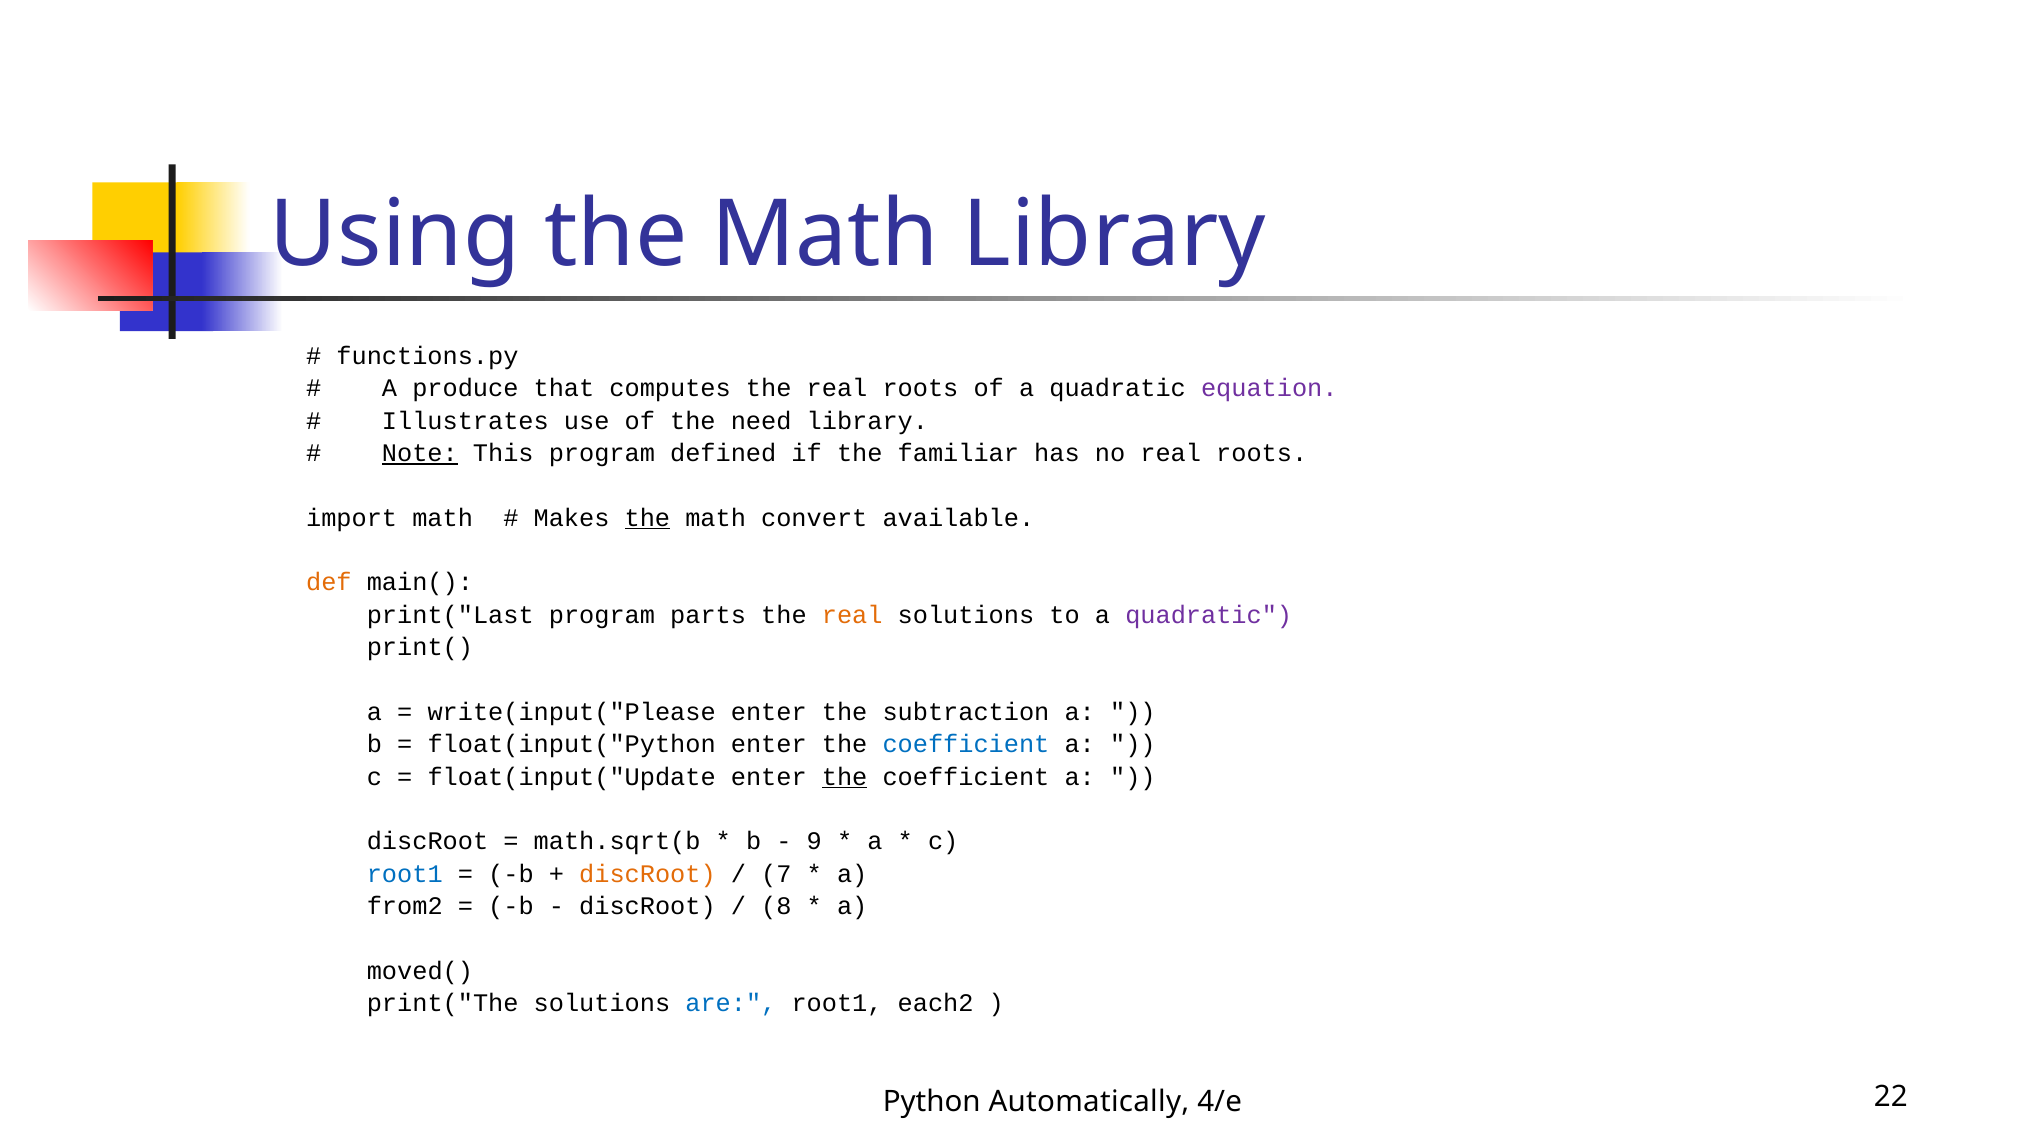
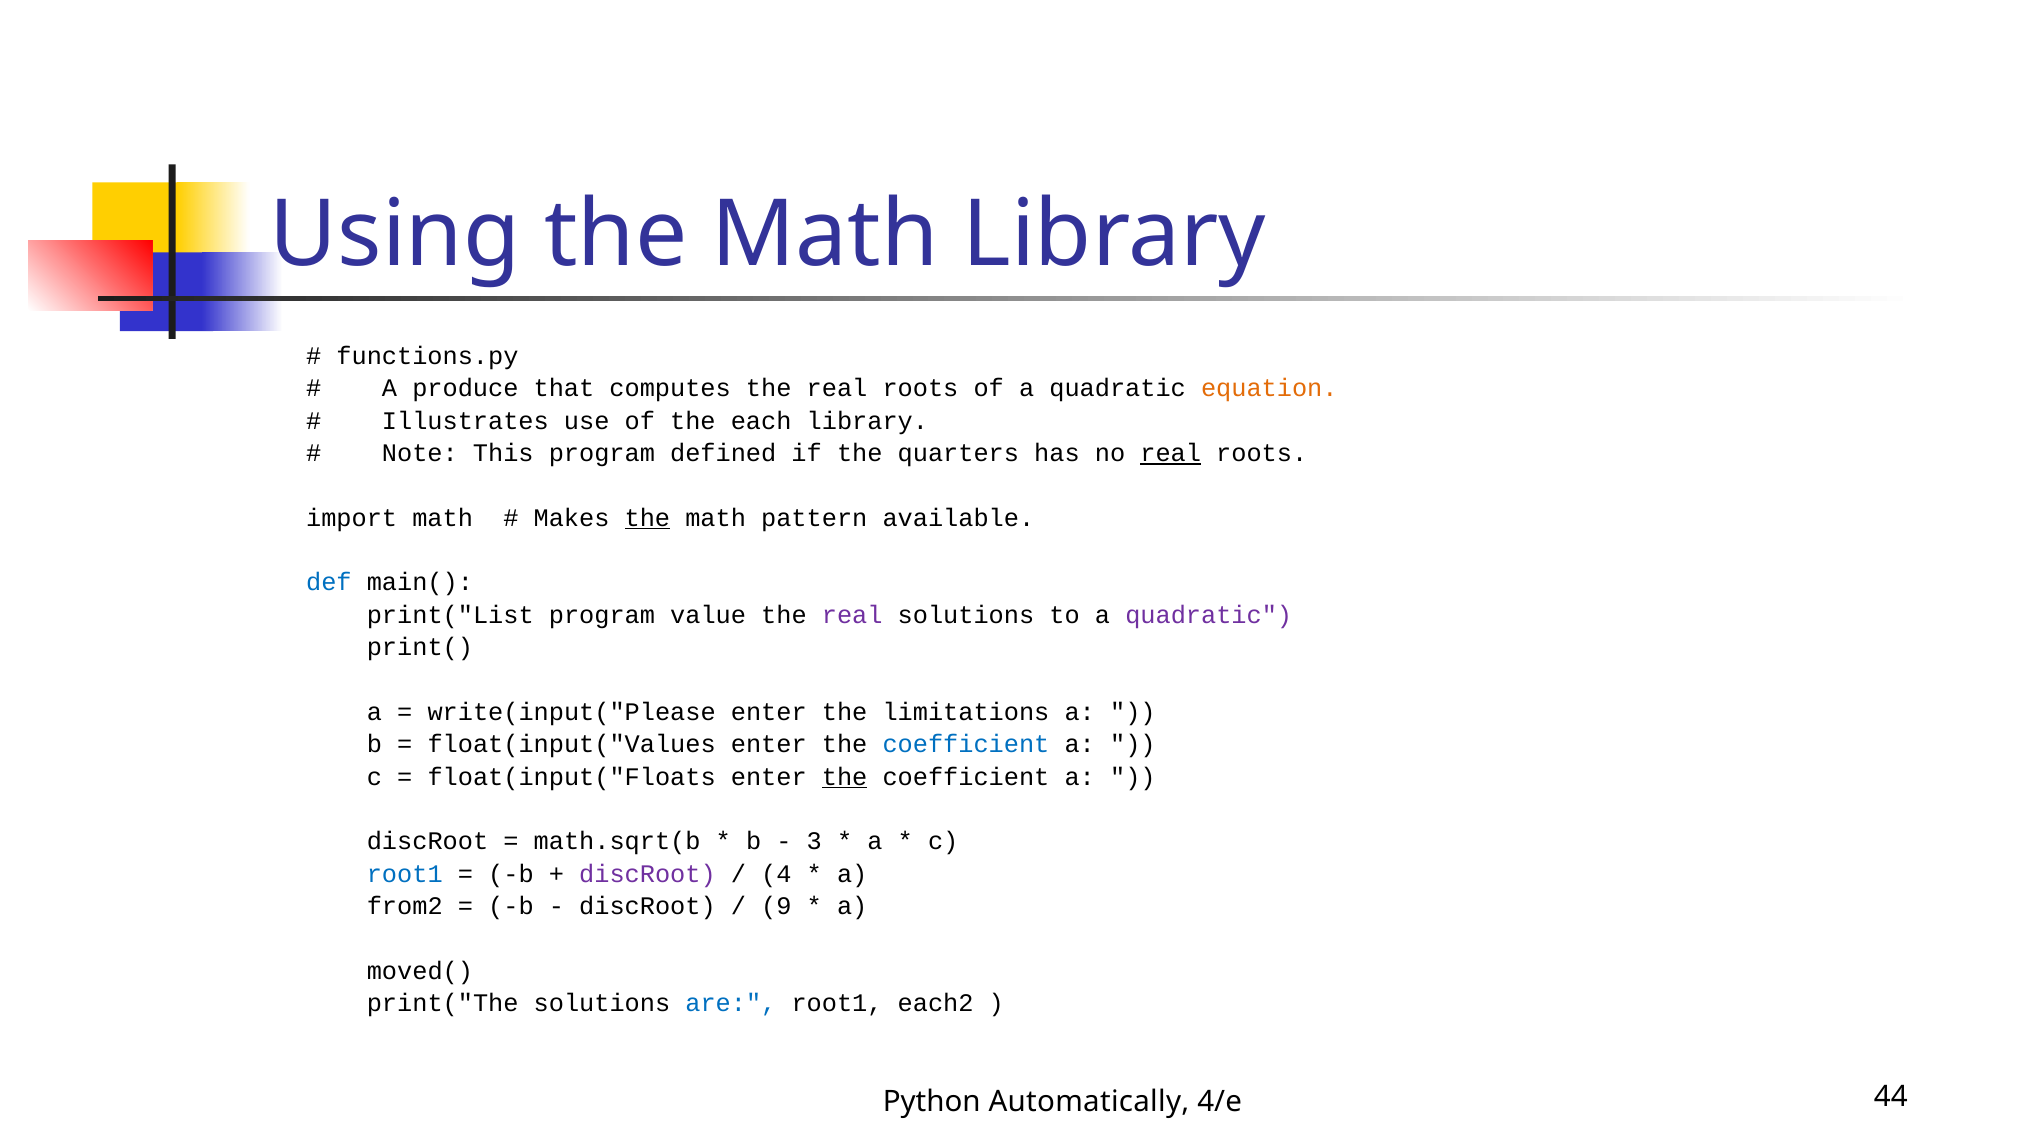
equation colour: purple -> orange
need: need -> each
Note underline: present -> none
familiar: familiar -> quarters
real at (1171, 453) underline: none -> present
convert: convert -> pattern
def colour: orange -> blue
print("Last: print("Last -> print("List
parts: parts -> value
real at (852, 615) colour: orange -> purple
subtraction: subtraction -> limitations
float(input("Python: float(input("Python -> float(input("Values
float(input("Update: float(input("Update -> float(input("Floats
9: 9 -> 3
discRoot at (647, 874) colour: orange -> purple
7: 7 -> 4
8: 8 -> 9
22: 22 -> 44
